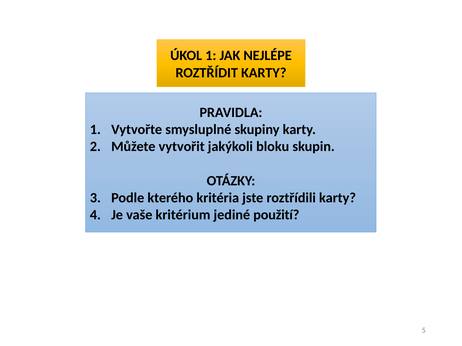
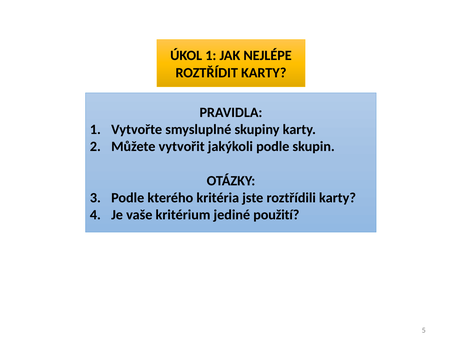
jakýkoli bloku: bloku -> podle
